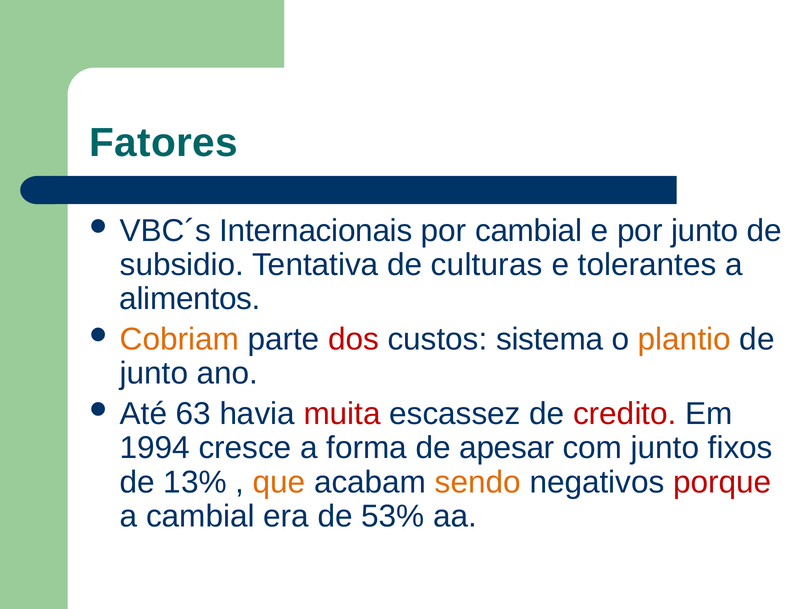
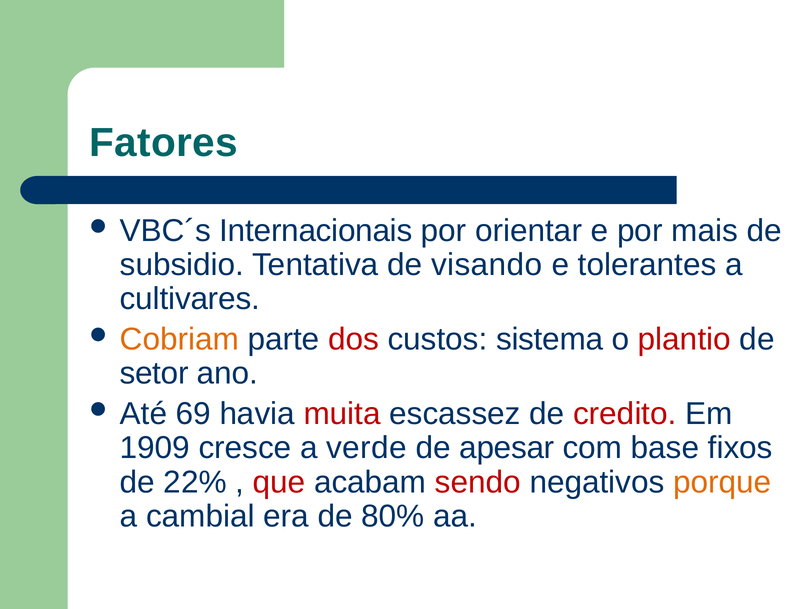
por cambial: cambial -> orientar
por junto: junto -> mais
culturas: culturas -> visando
alimentos: alimentos -> cultivares
plantio colour: orange -> red
junto at (154, 373): junto -> setor
63: 63 -> 69
1994: 1994 -> 1909
forma: forma -> verde
com junto: junto -> base
13%: 13% -> 22%
que colour: orange -> red
sendo colour: orange -> red
porque colour: red -> orange
53%: 53% -> 80%
